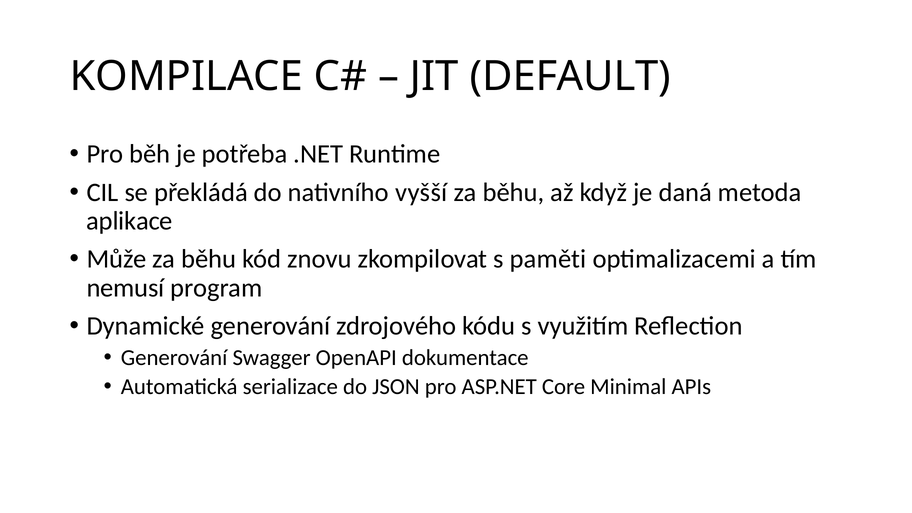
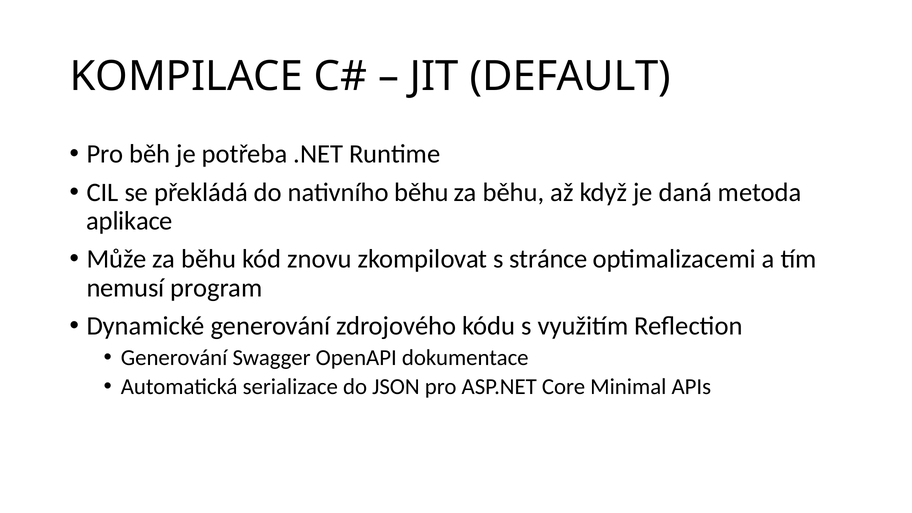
nativního vyšší: vyšší -> běhu
paměti: paměti -> stránce
